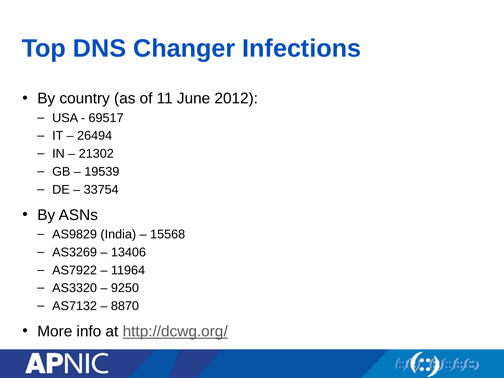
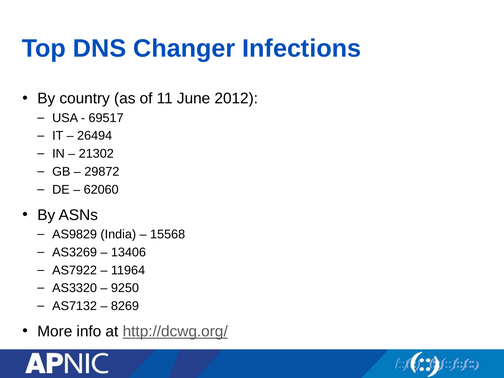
19539: 19539 -> 29872
33754: 33754 -> 62060
8870: 8870 -> 8269
